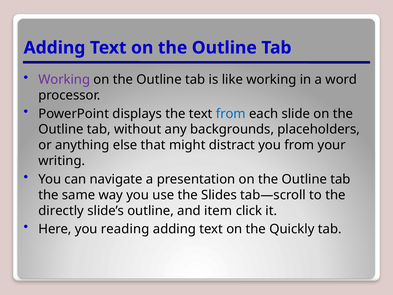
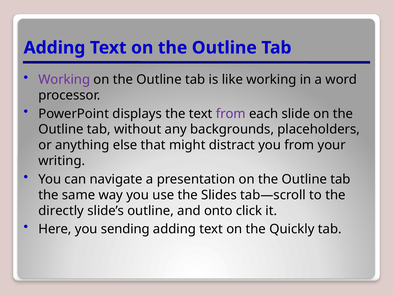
from at (231, 114) colour: blue -> purple
item: item -> onto
reading: reading -> sending
